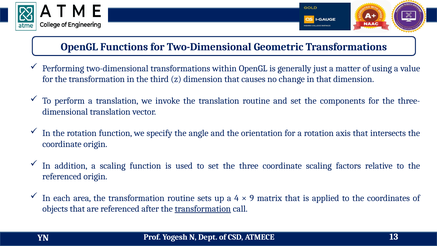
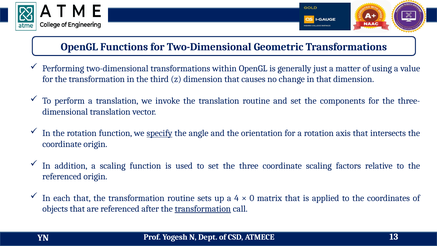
specify underline: none -> present
each area: area -> that
9: 9 -> 0
